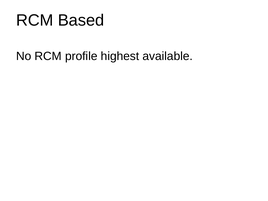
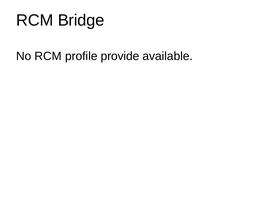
Based: Based -> Bridge
highest: highest -> provide
